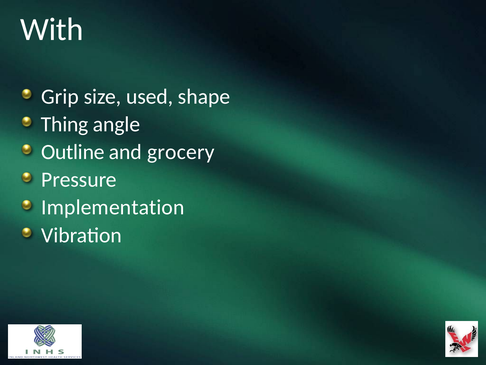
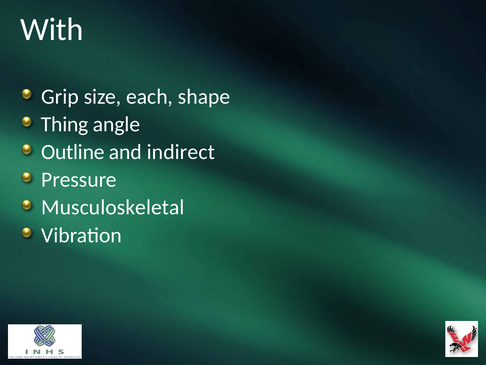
used: used -> each
grocery: grocery -> indirect
Implementation: Implementation -> Musculoskeletal
